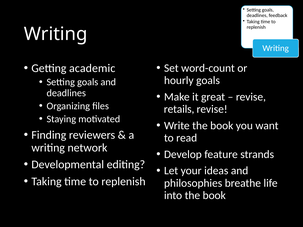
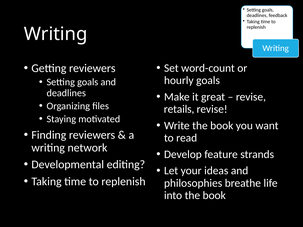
Getting academic: academic -> reviewers
